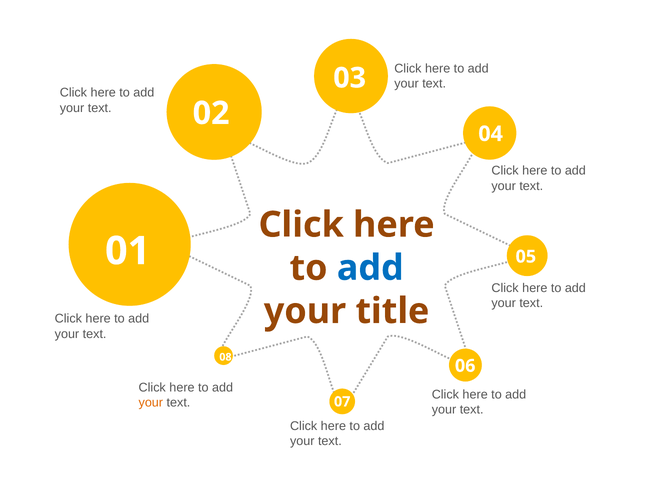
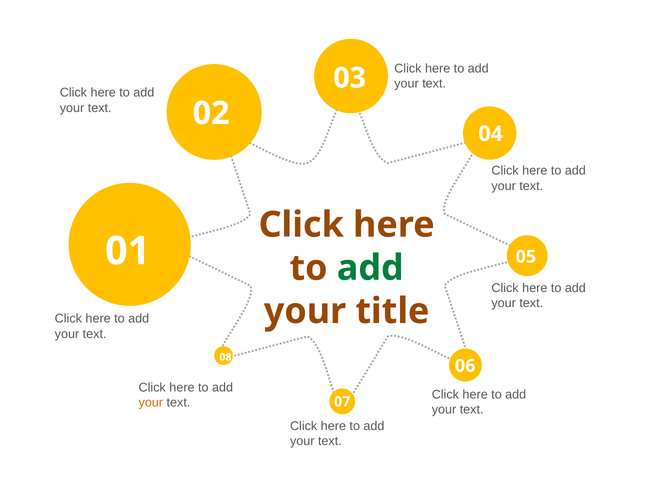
add at (370, 268) colour: blue -> green
